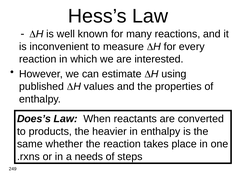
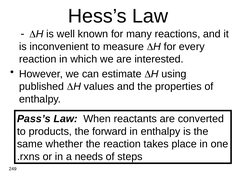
Does’s: Does’s -> Pass’s
heavier: heavier -> forward
